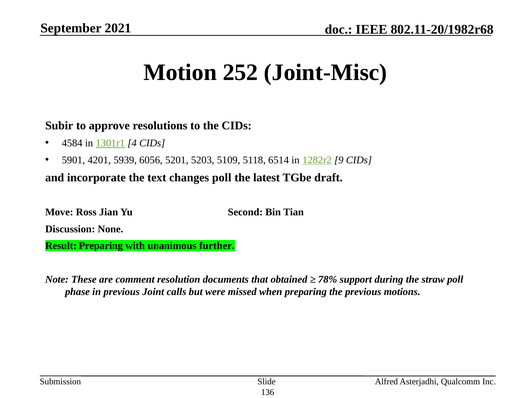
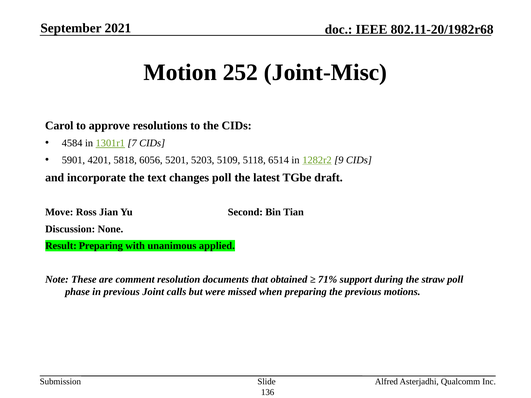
Subir: Subir -> Carol
4: 4 -> 7
5939: 5939 -> 5818
further: further -> applied
78%: 78% -> 71%
